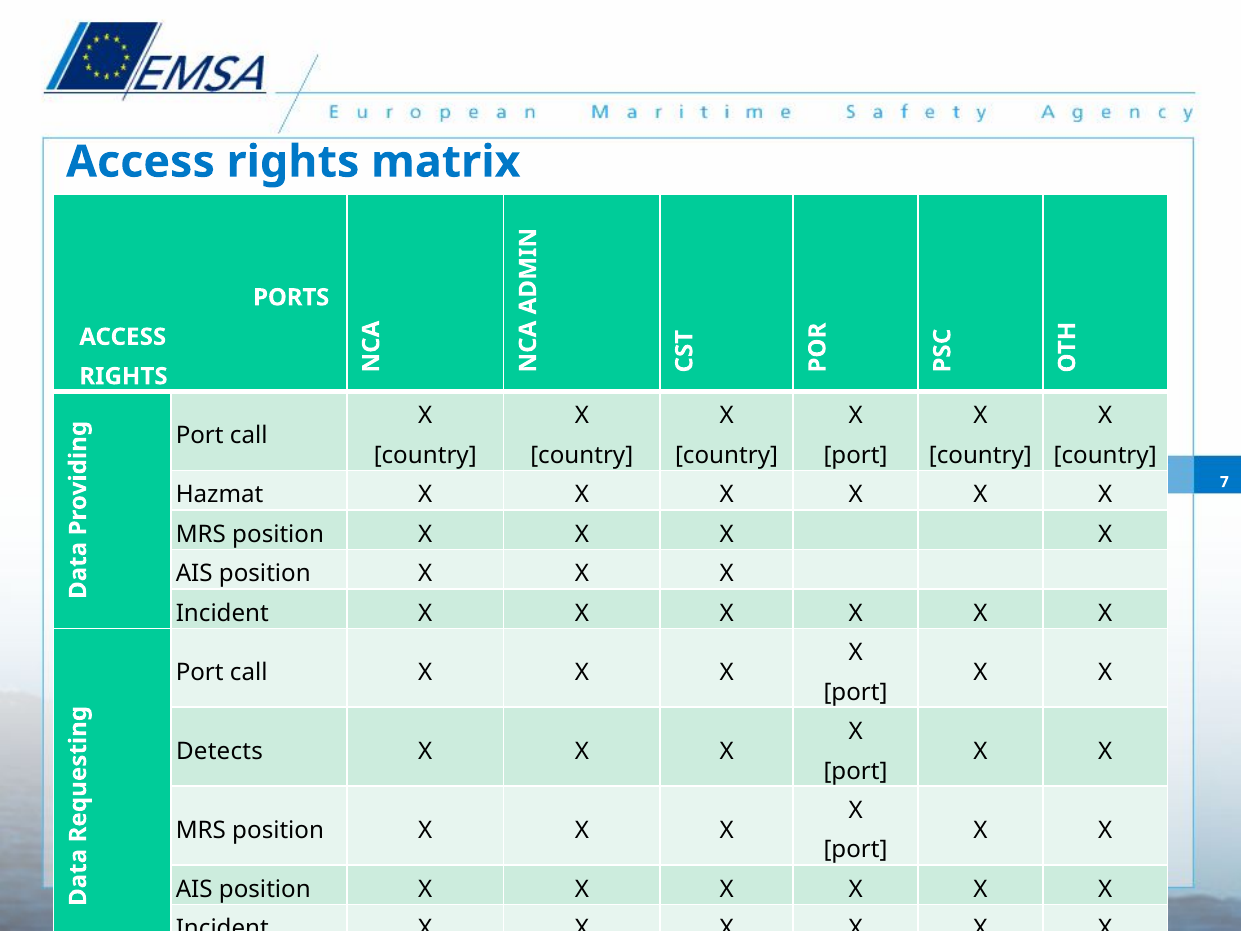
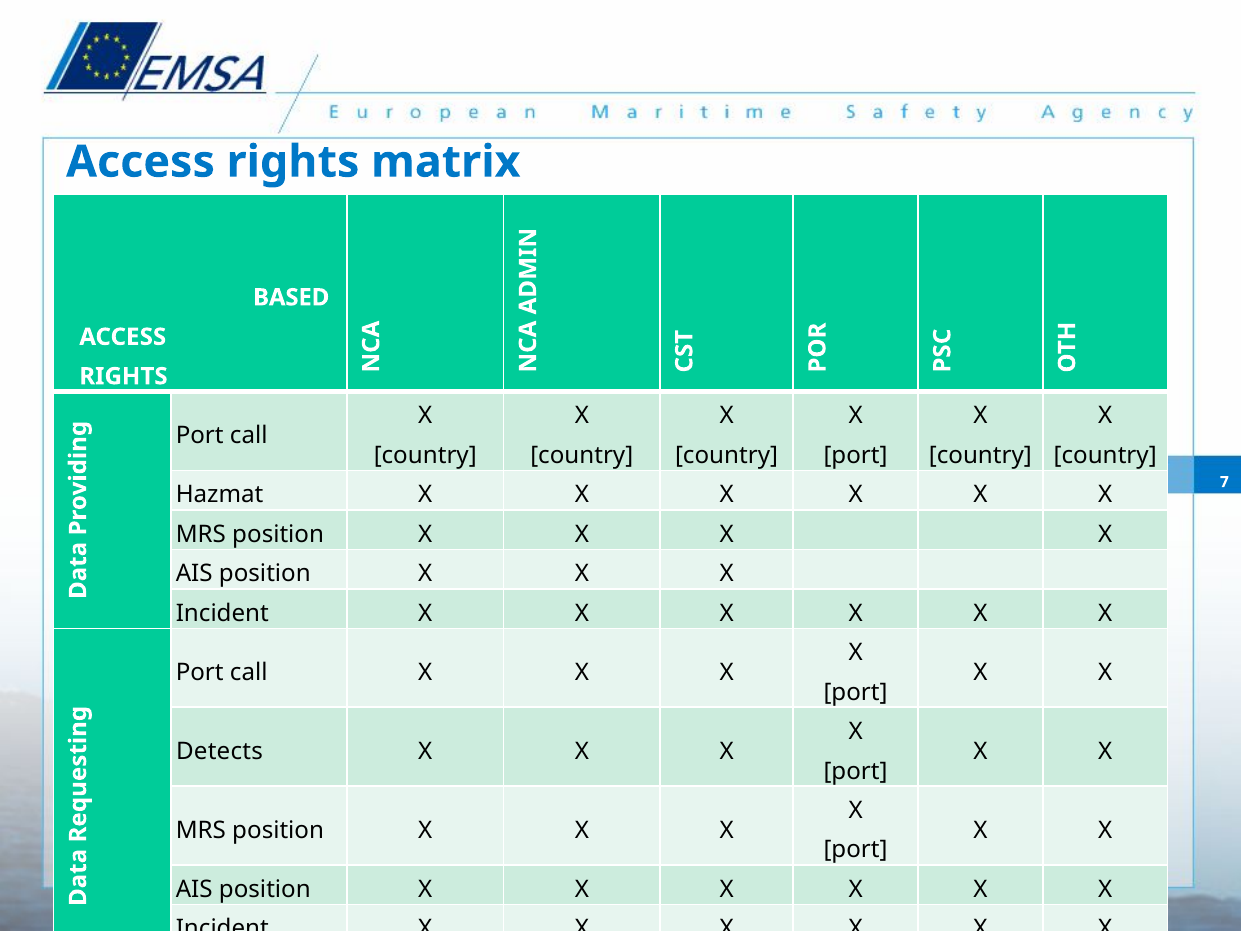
PORTS: PORTS -> BASED
